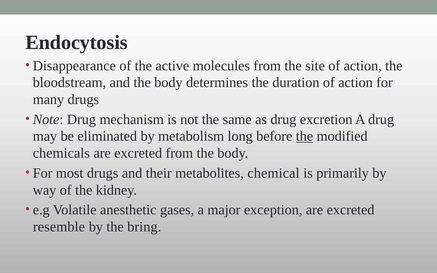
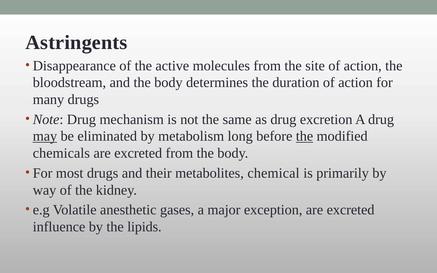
Endocytosis: Endocytosis -> Astringents
may underline: none -> present
resemble: resemble -> influence
bring: bring -> lipids
